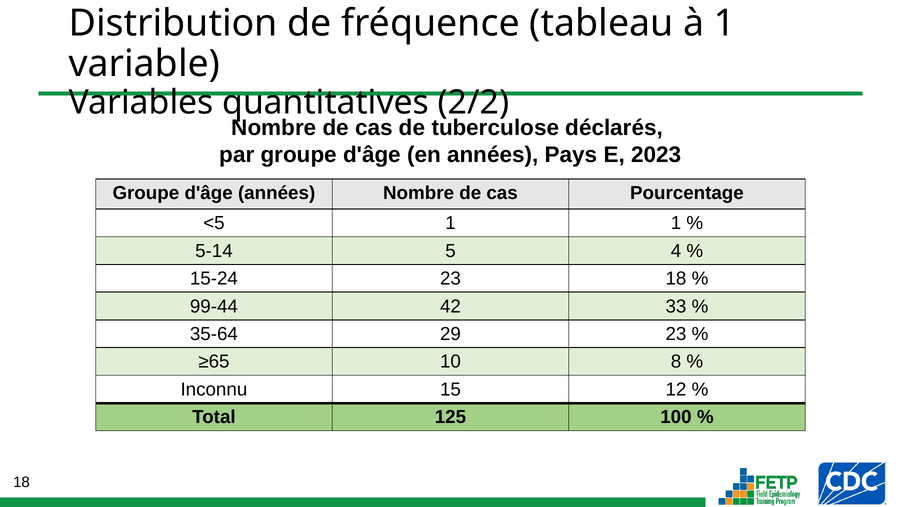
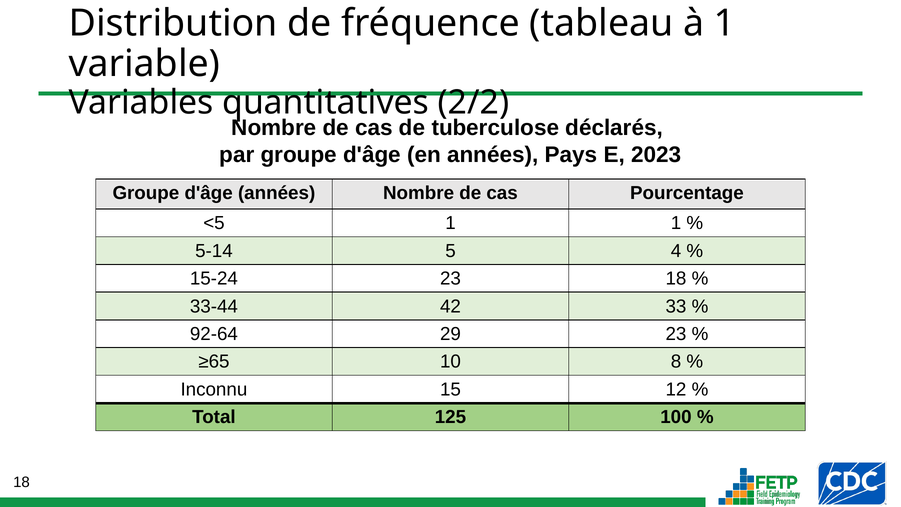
99-44: 99-44 -> 33-44
35-64: 35-64 -> 92-64
